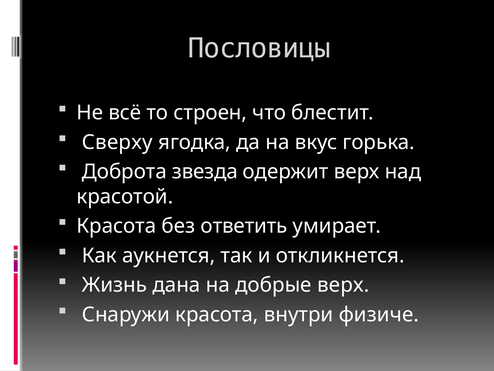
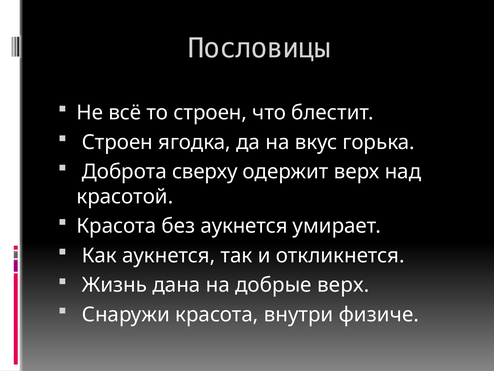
Сверху at (117, 142): Сверху -> Строен
звезда: звезда -> сверху
без ответить: ответить -> аукнется
